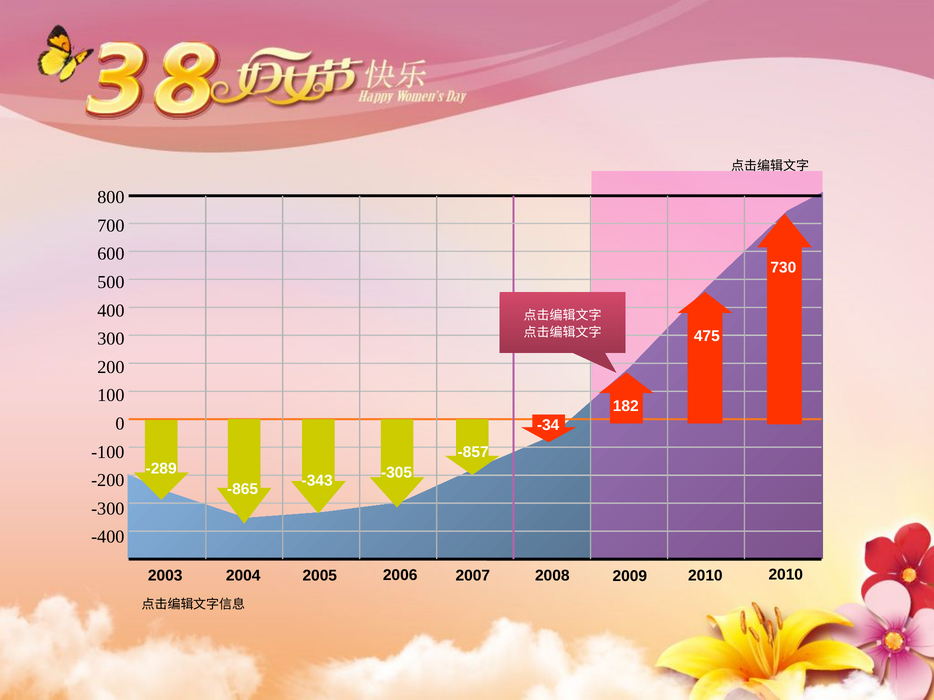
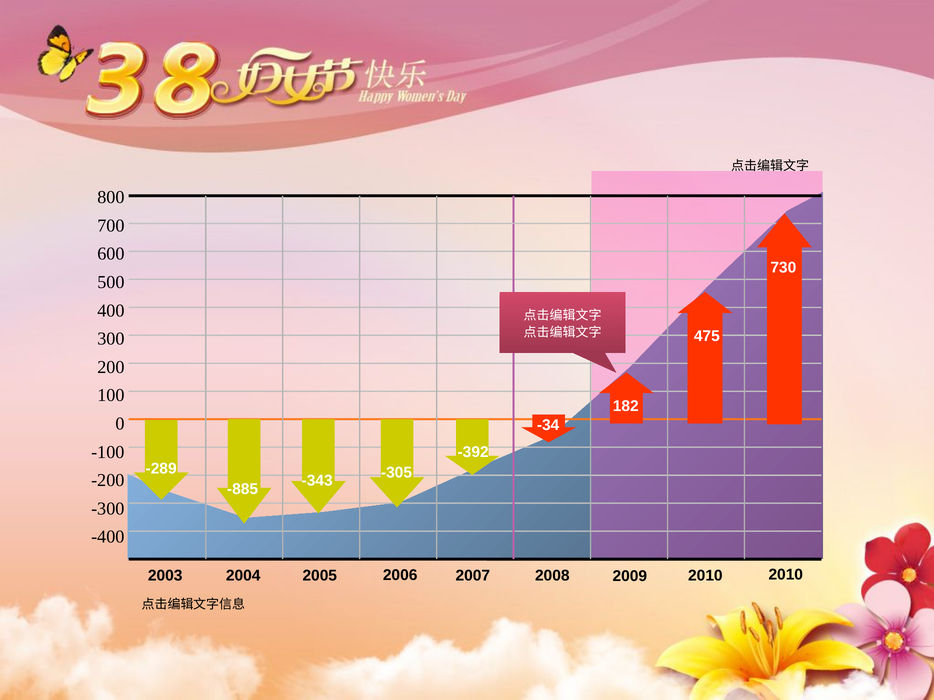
-857: -857 -> -392
-865: -865 -> -885
